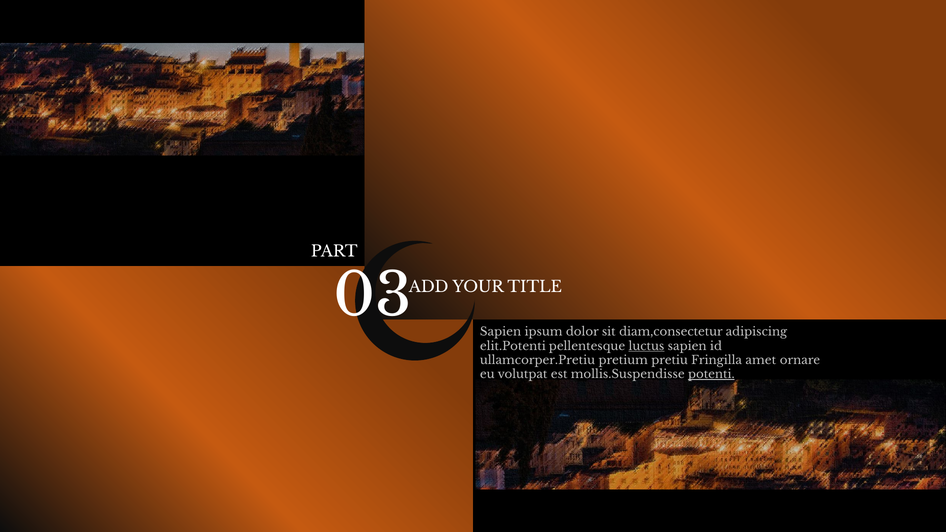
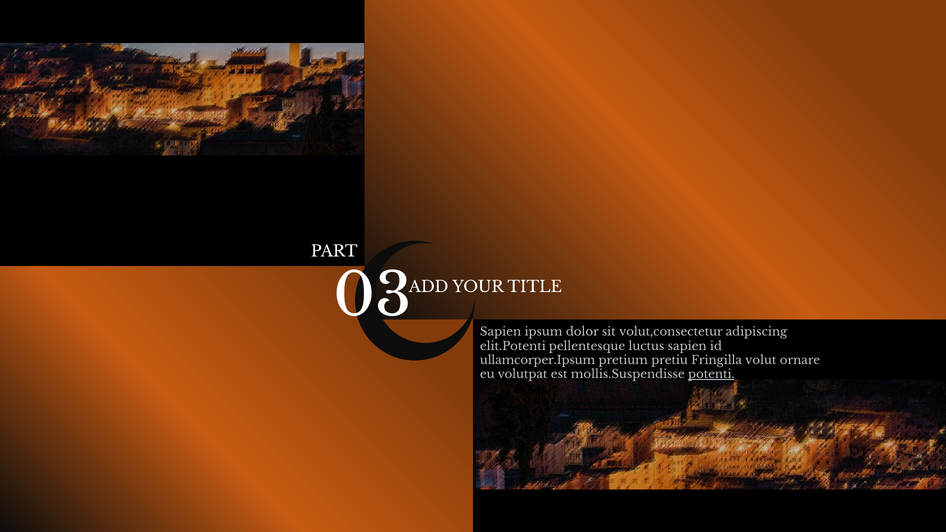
diam,consectetur: diam,consectetur -> volut,consectetur
luctus underline: present -> none
ullamcorper.Pretiu: ullamcorper.Pretiu -> ullamcorper.Ipsum
amet: amet -> volut
